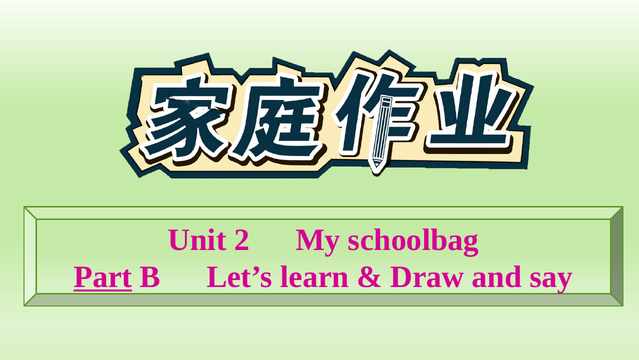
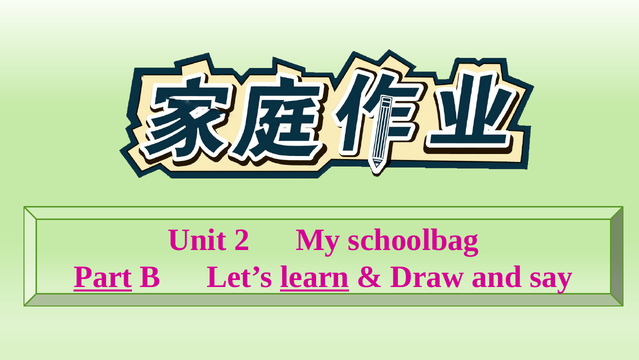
learn underline: none -> present
